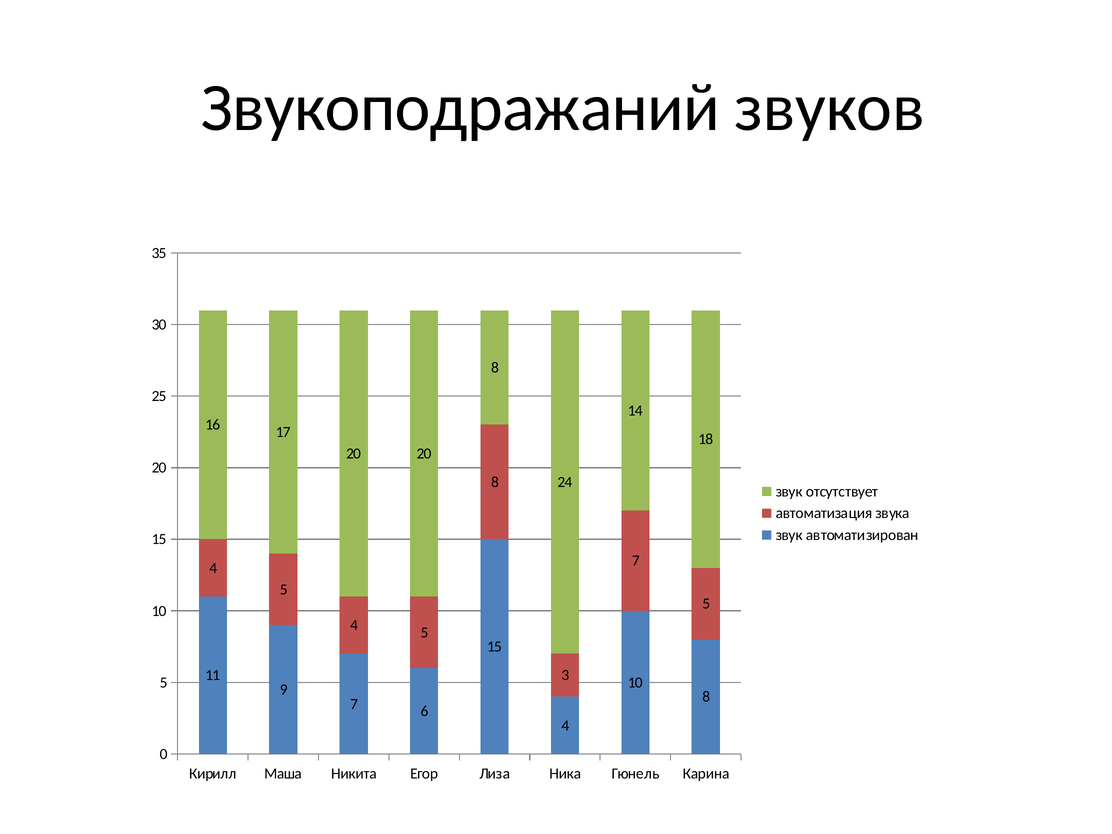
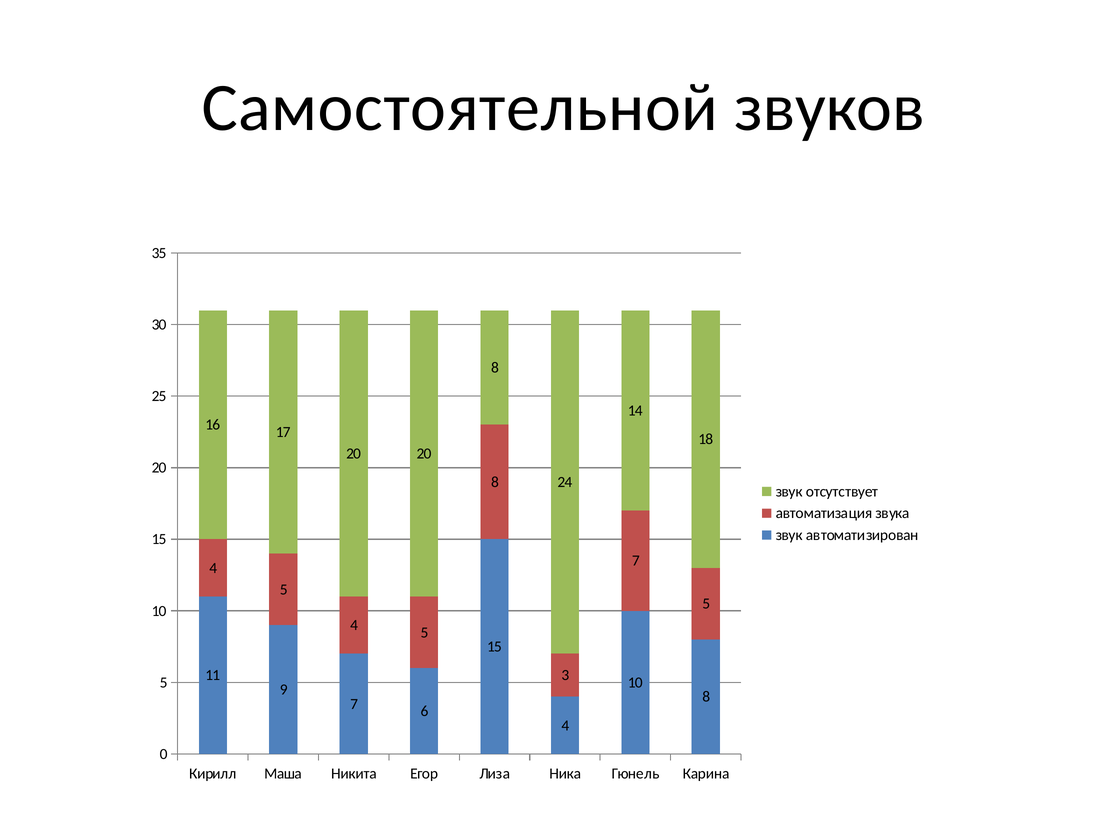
Звукоподражаний: Звукоподражаний -> Самостоятельной
